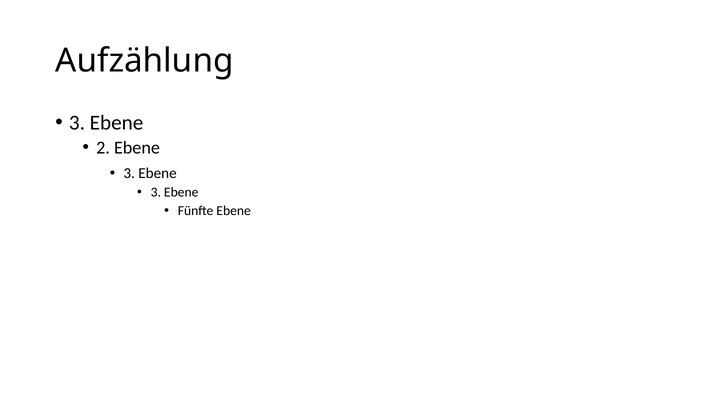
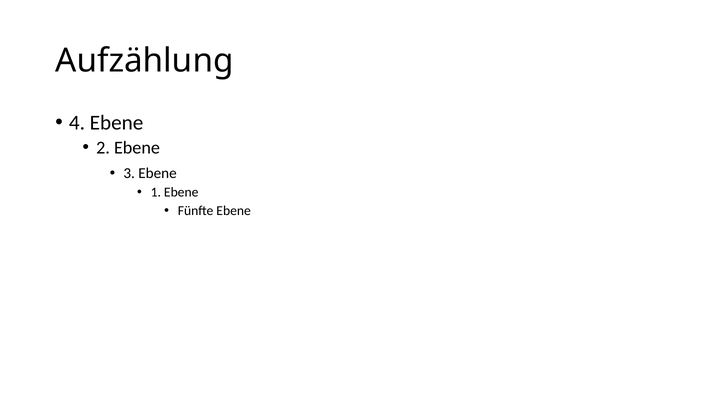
3 at (77, 123): 3 -> 4
3 at (156, 193): 3 -> 1
